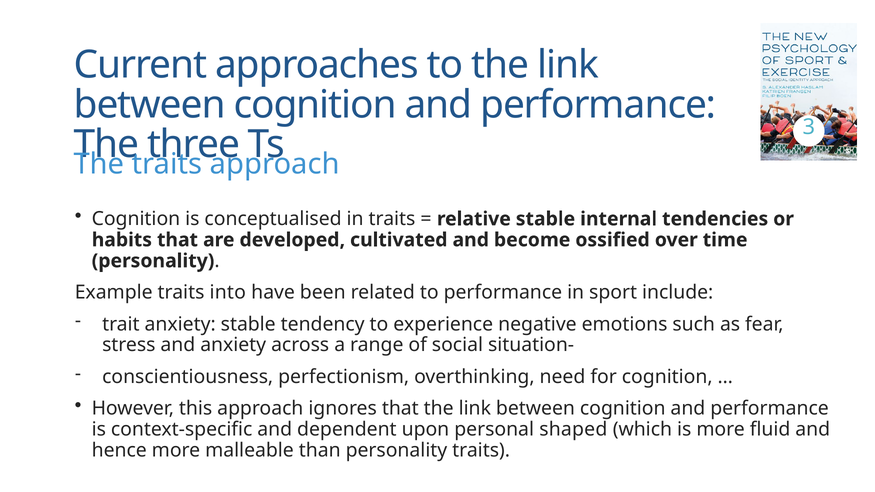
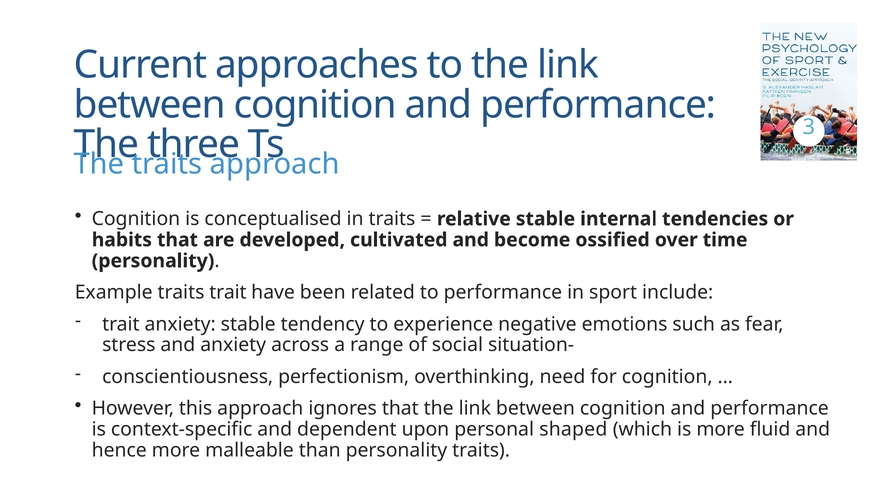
traits into: into -> trait
